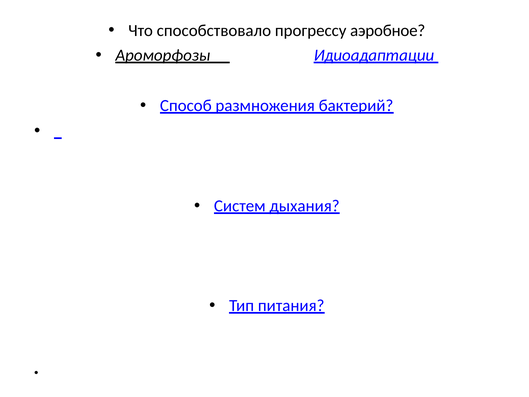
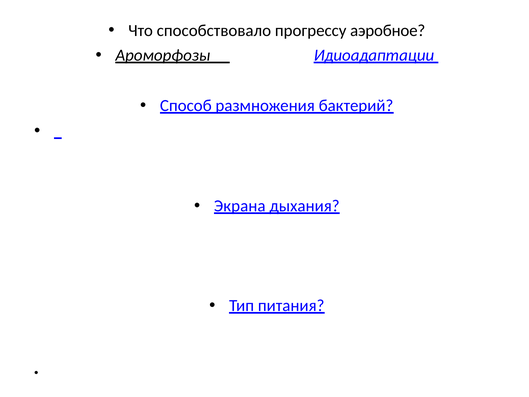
Систем: Систем -> Экрана
